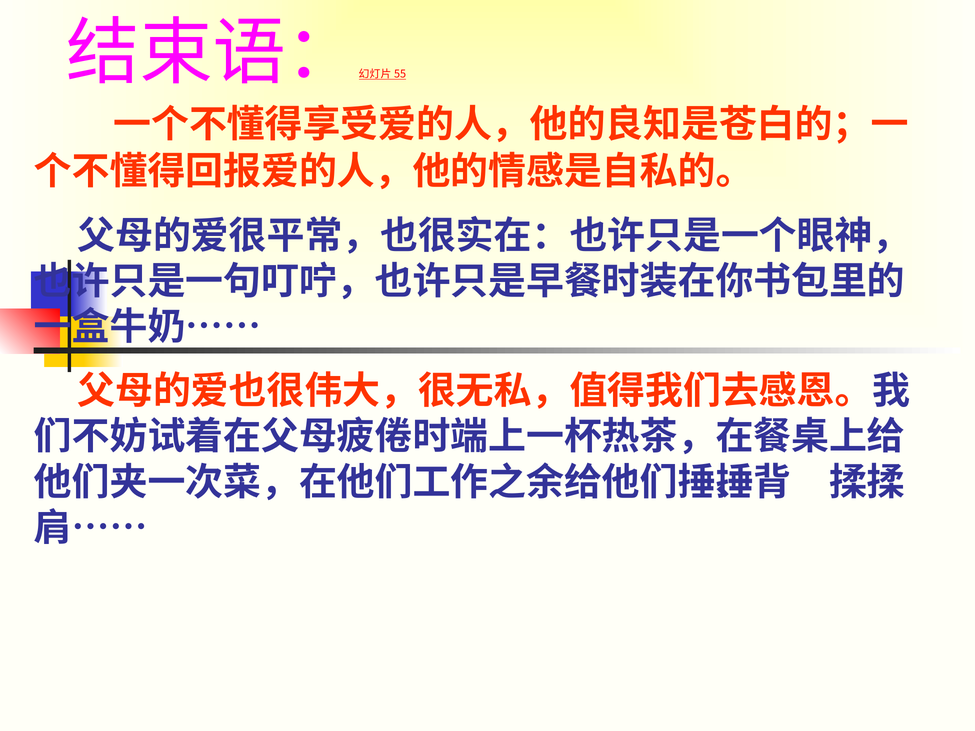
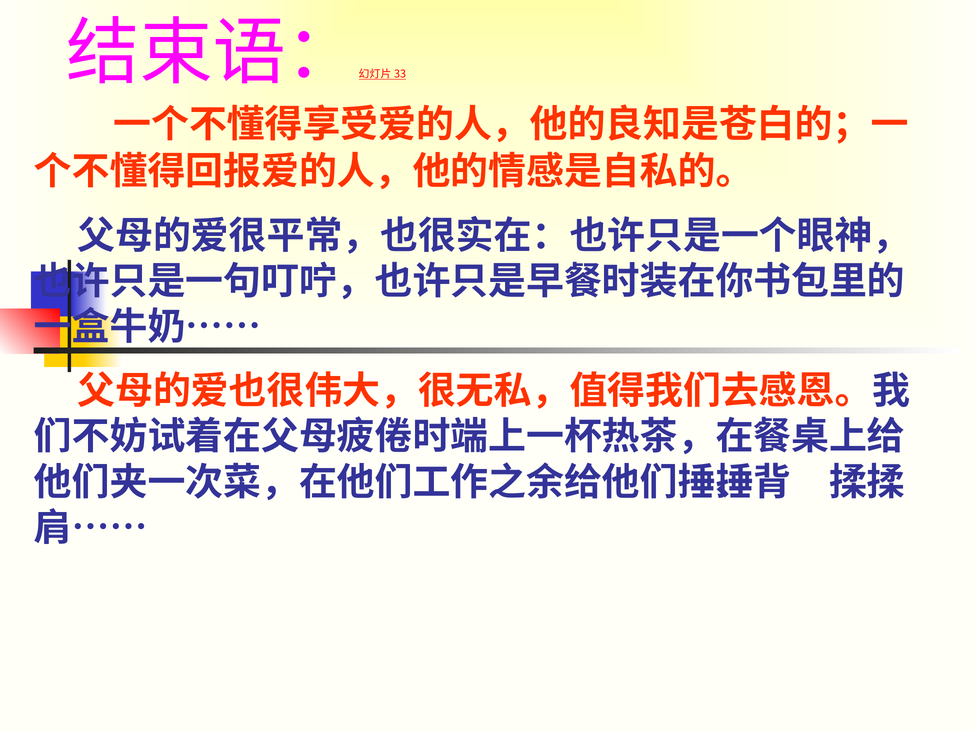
55: 55 -> 33
